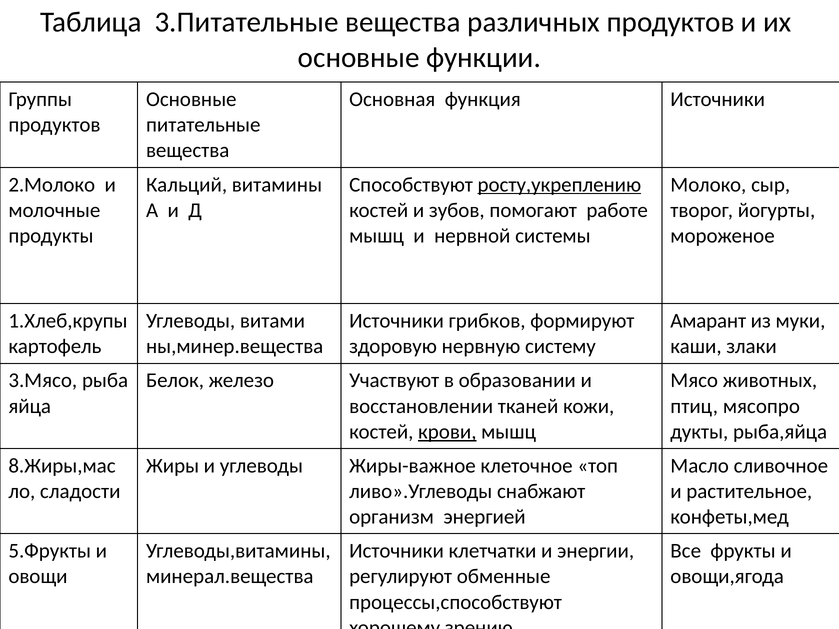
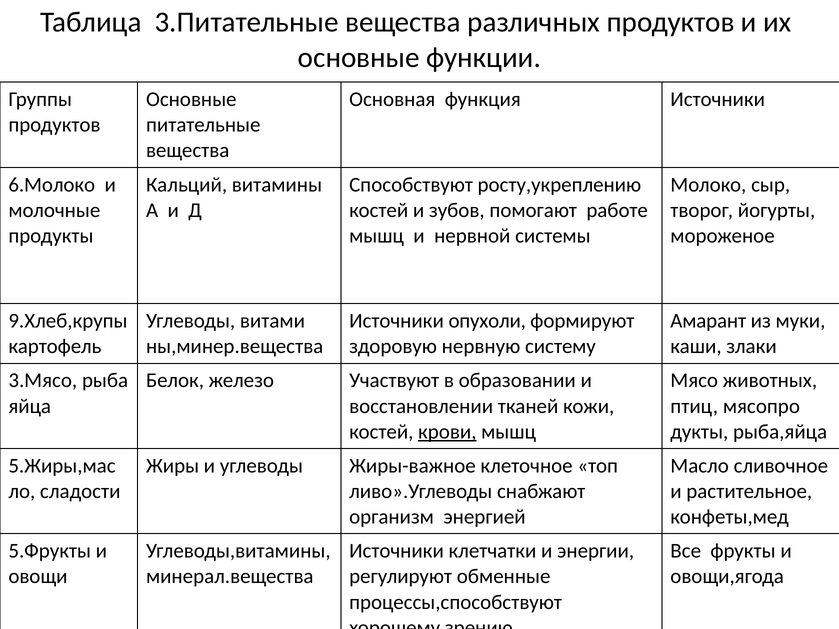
2.Молоко: 2.Молоко -> 6.Молоко
росту,укреплению underline: present -> none
1.Хлеб,крупы: 1.Хлеб,крупы -> 9.Хлеб,крупы
грибков: грибков -> опухоли
8.Жиры,мас: 8.Жиры,мас -> 5.Жиры,мас
